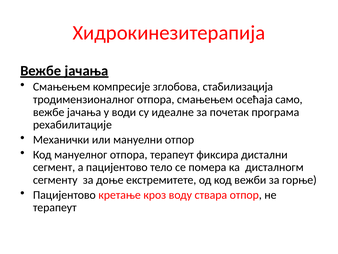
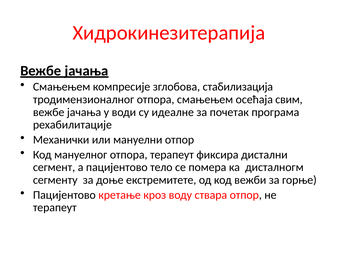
само: само -> свим
